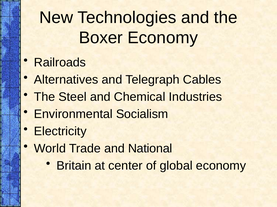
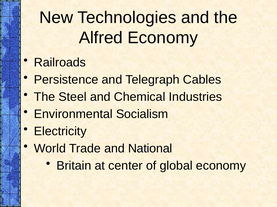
Boxer: Boxer -> Alfred
Alternatives: Alternatives -> Persistence
